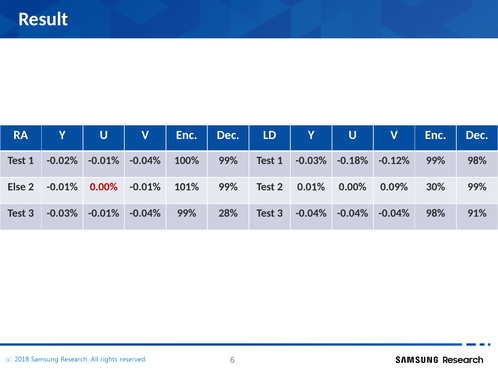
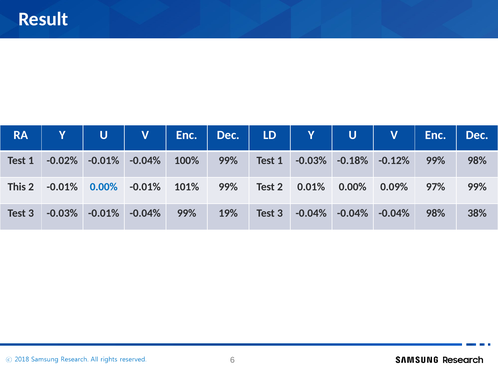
Else: Else -> This
0.00% at (104, 187) colour: red -> blue
30%: 30% -> 97%
28%: 28% -> 19%
91%: 91% -> 38%
